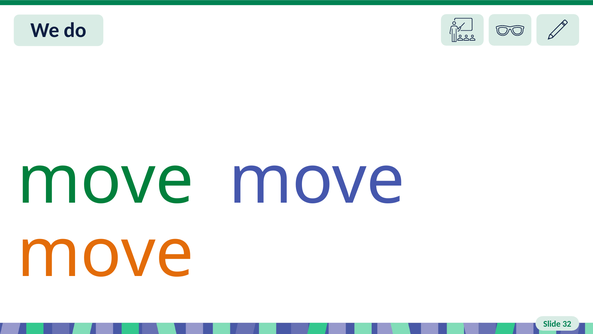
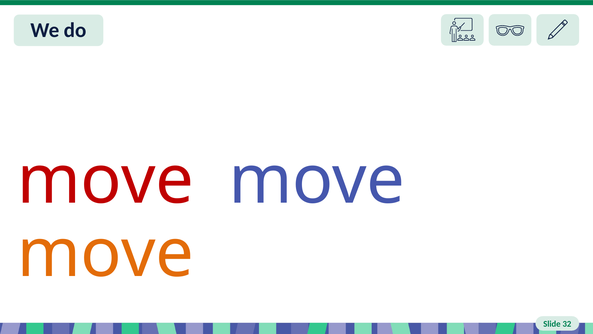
move at (106, 180) colour: green -> red
